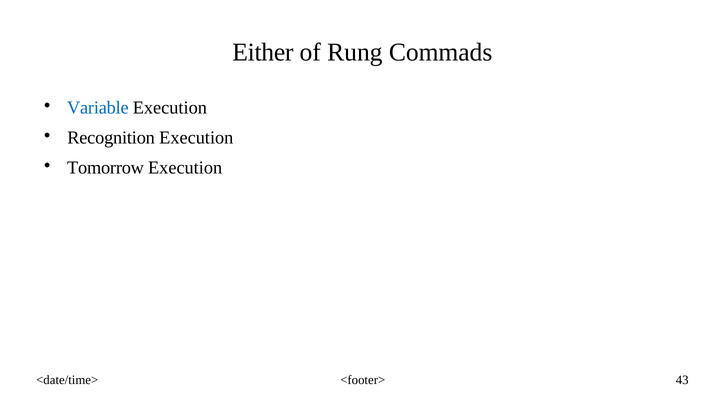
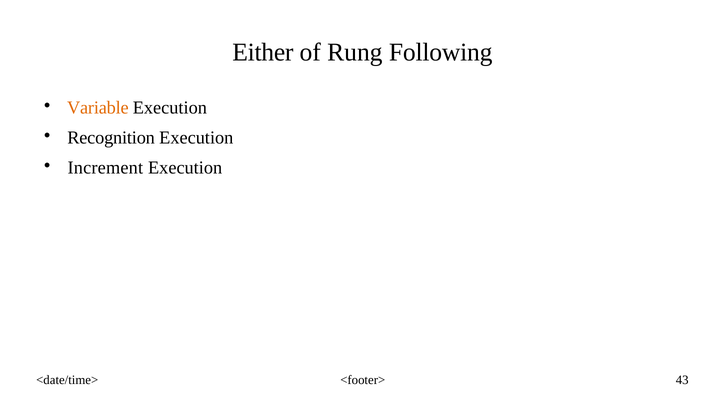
Commads: Commads -> Following
Variable colour: blue -> orange
Tomorrow: Tomorrow -> Increment
